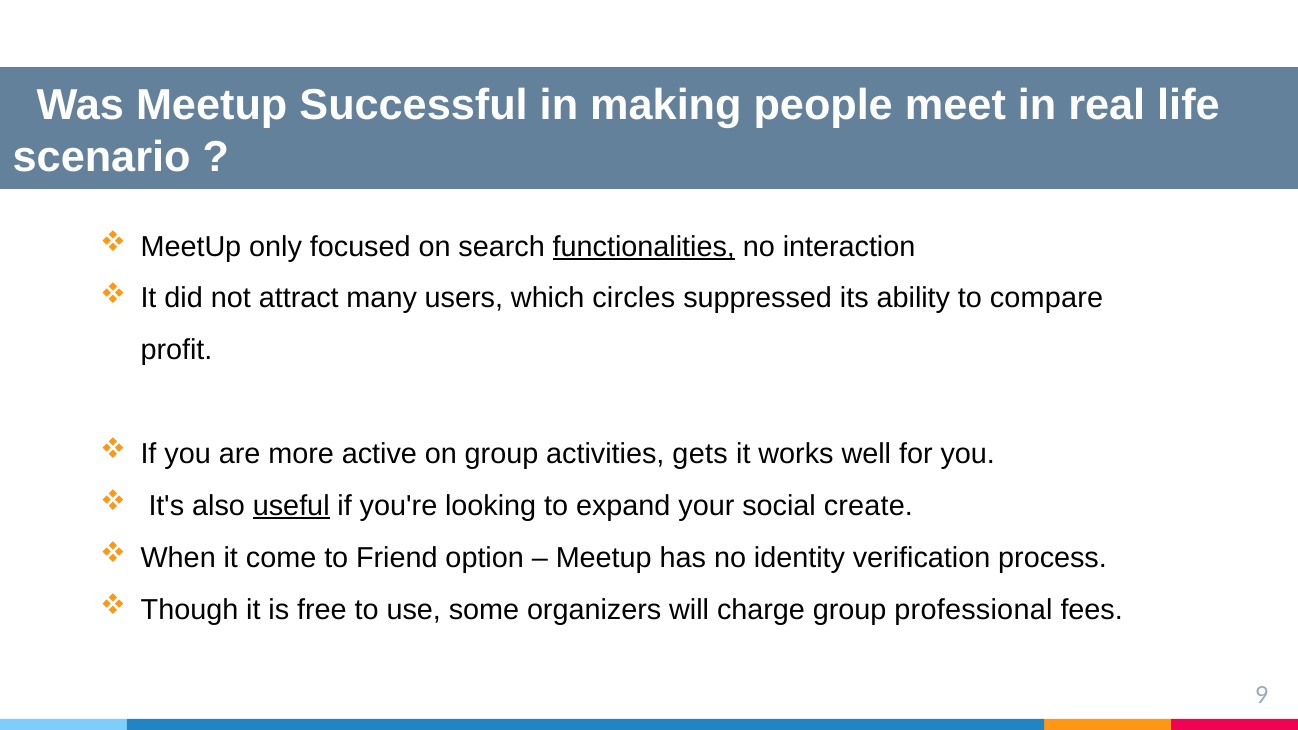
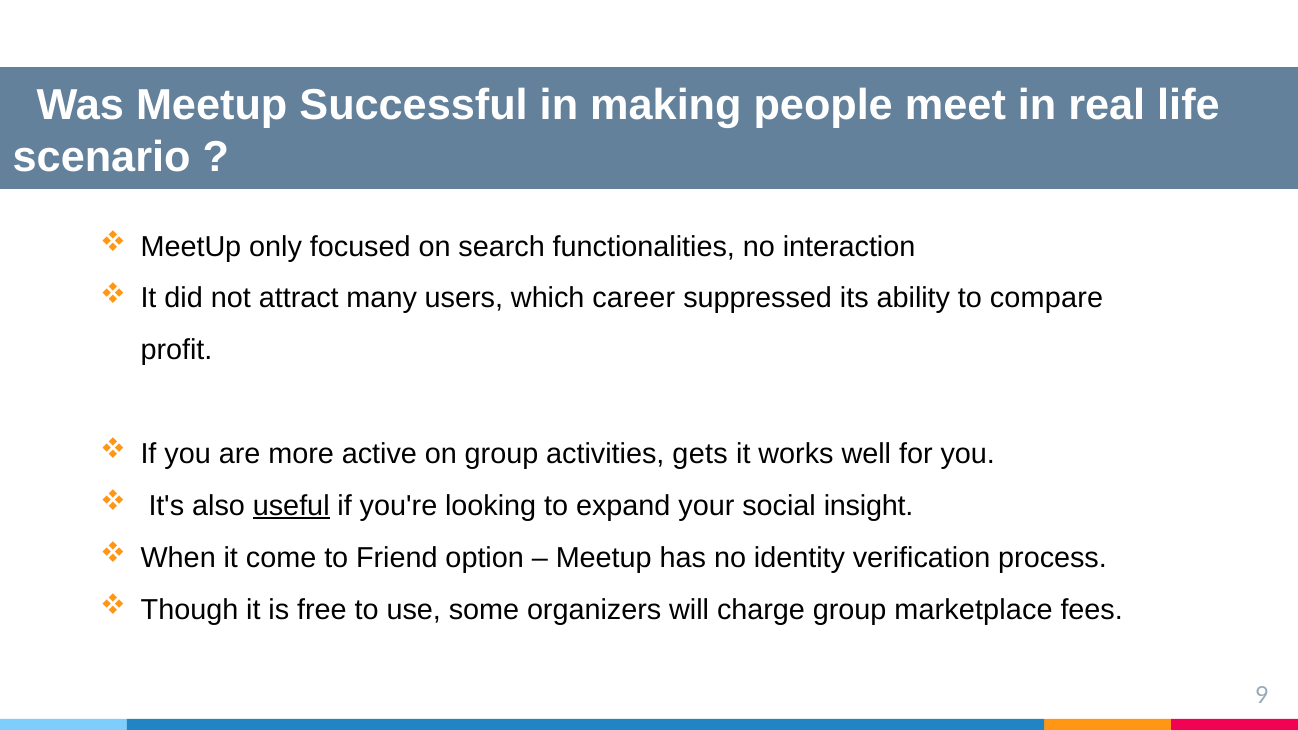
functionalities underline: present -> none
circles: circles -> career
create: create -> insight
professional: professional -> marketplace
